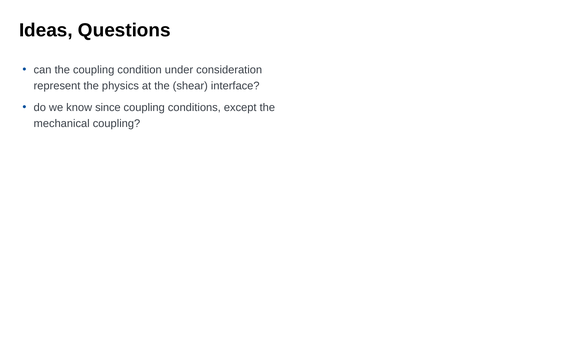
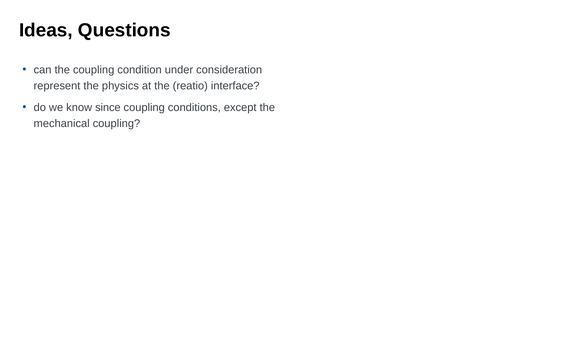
shear: shear -> reatio
